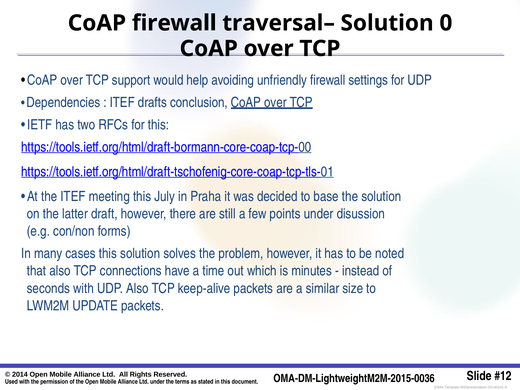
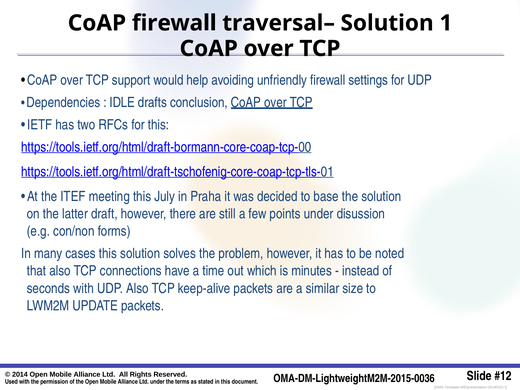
0: 0 -> 1
ITEF at (122, 103): ITEF -> IDLE
